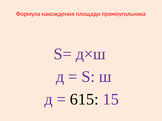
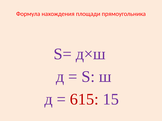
615 colour: black -> red
